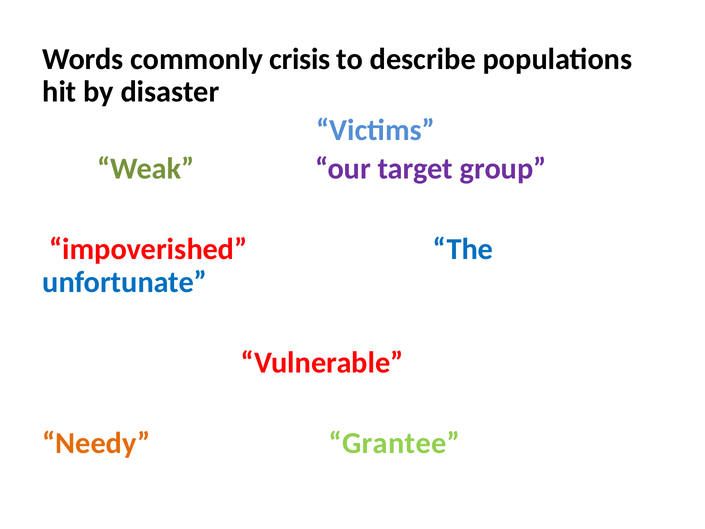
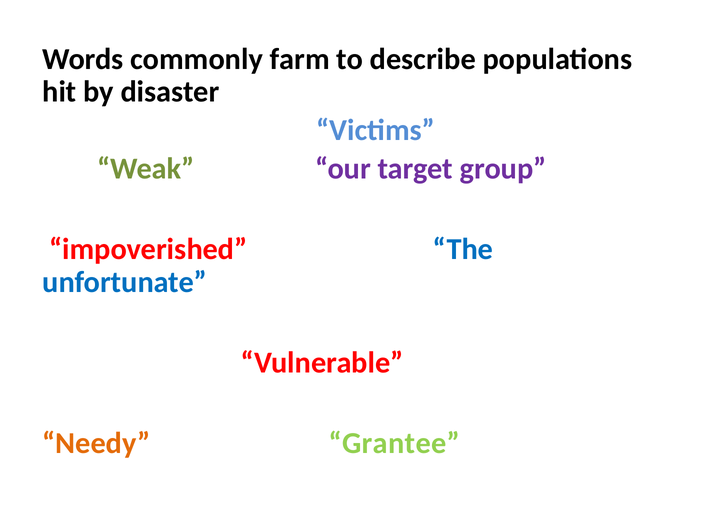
crisis: crisis -> farm
